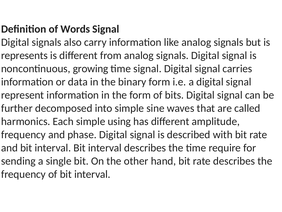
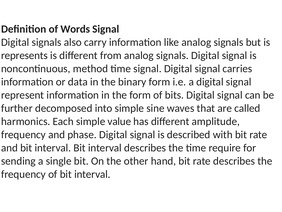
growing: growing -> method
using: using -> value
